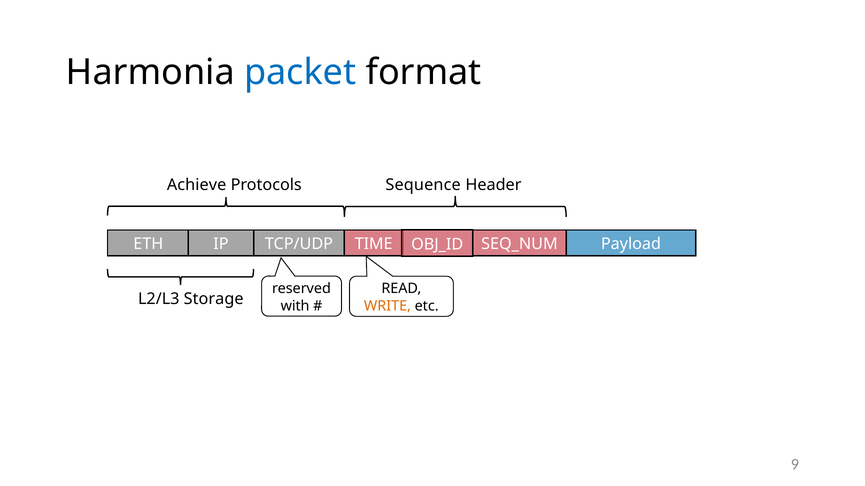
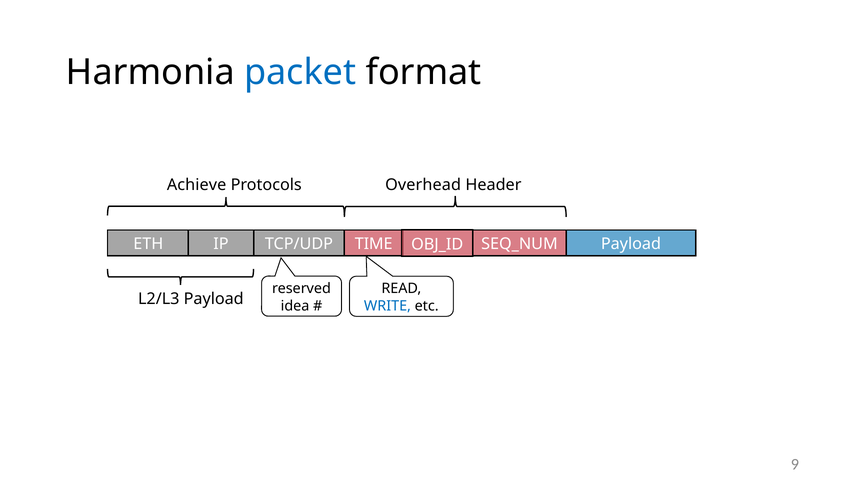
Sequence: Sequence -> Overhead
L2/L3 Storage: Storage -> Payload
with: with -> idea
WRITE colour: orange -> blue
